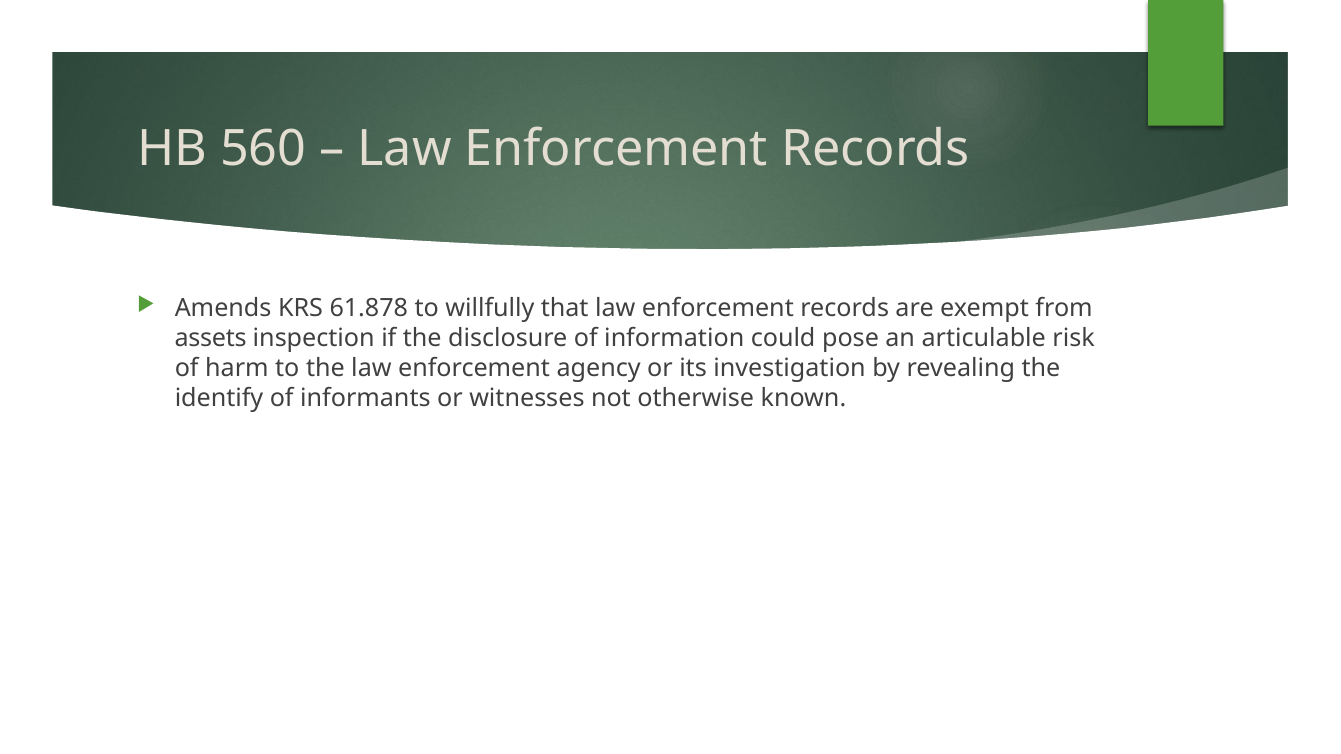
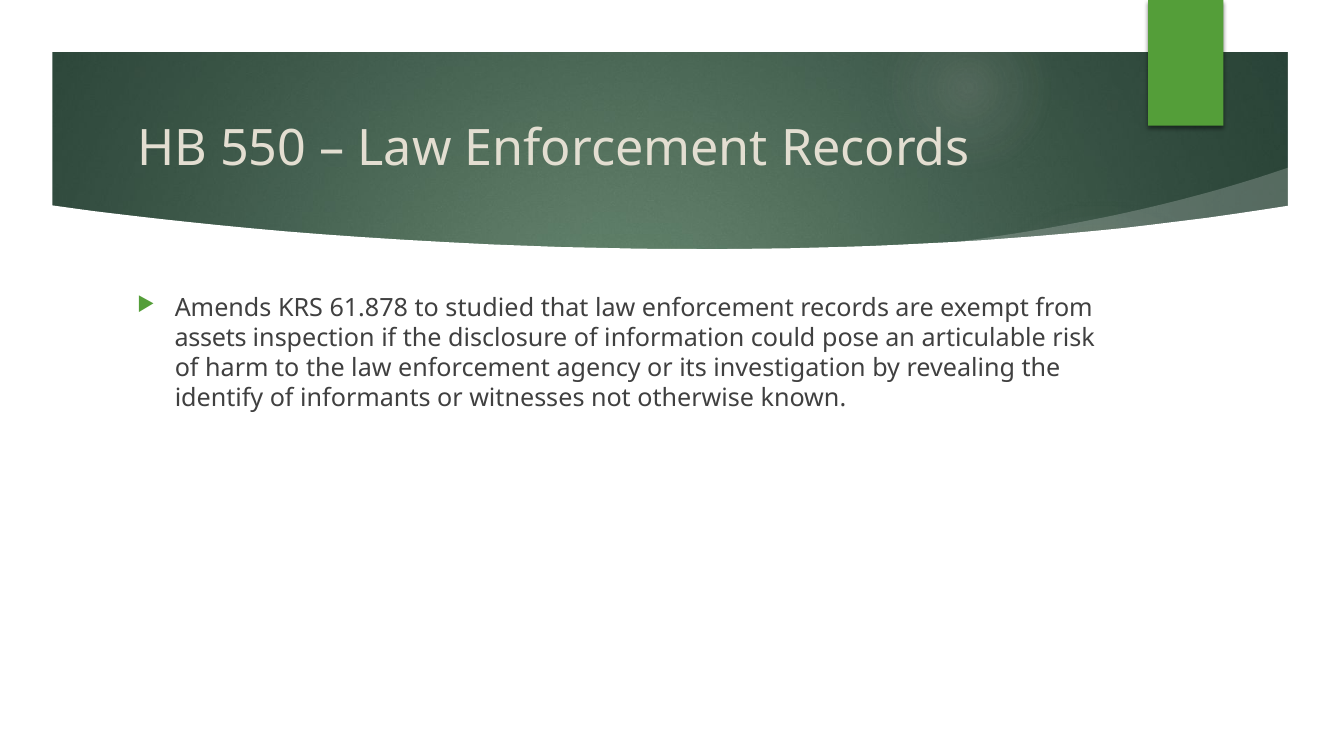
560: 560 -> 550
willfully: willfully -> studied
